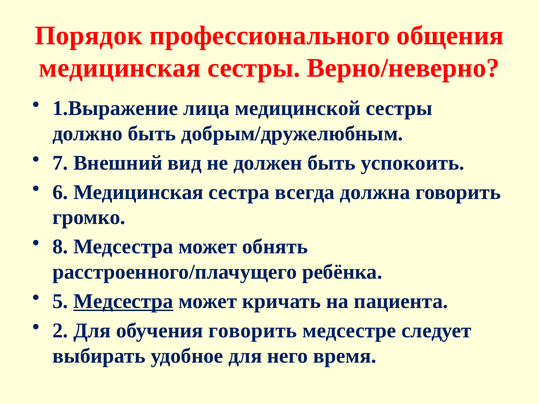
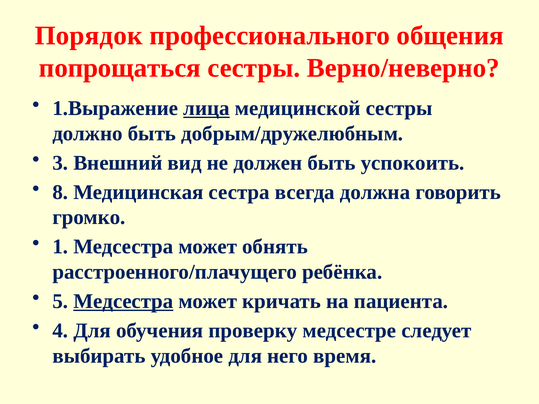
медицинская at (120, 68): медицинская -> попрощаться
лица underline: none -> present
7: 7 -> 3
6: 6 -> 8
8: 8 -> 1
2: 2 -> 4
обучения говорить: говорить -> проверку
